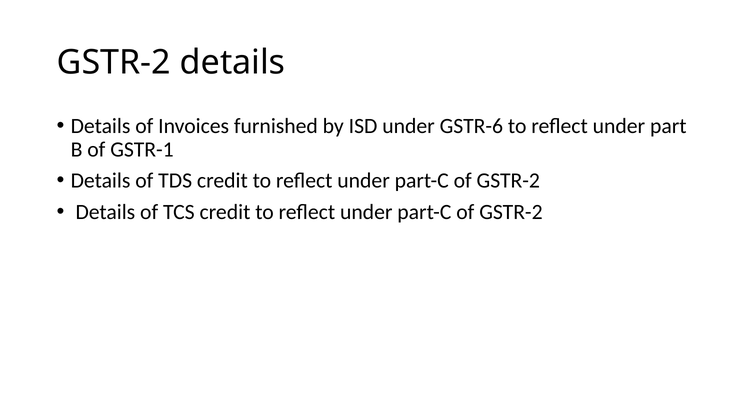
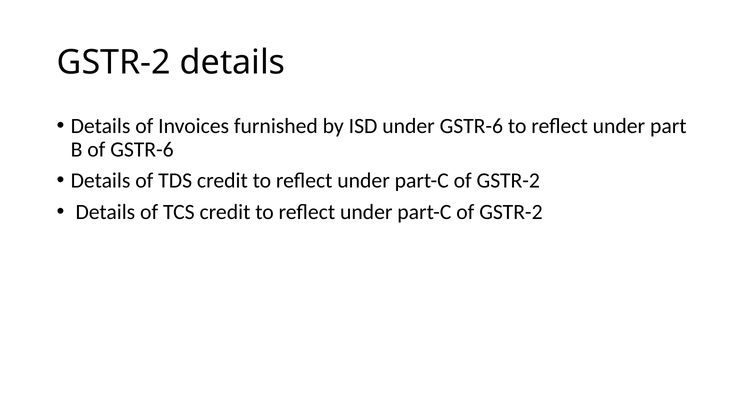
of GSTR-1: GSTR-1 -> GSTR-6
